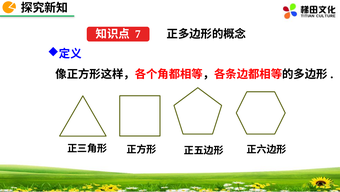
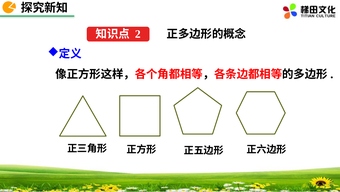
7: 7 -> 2
